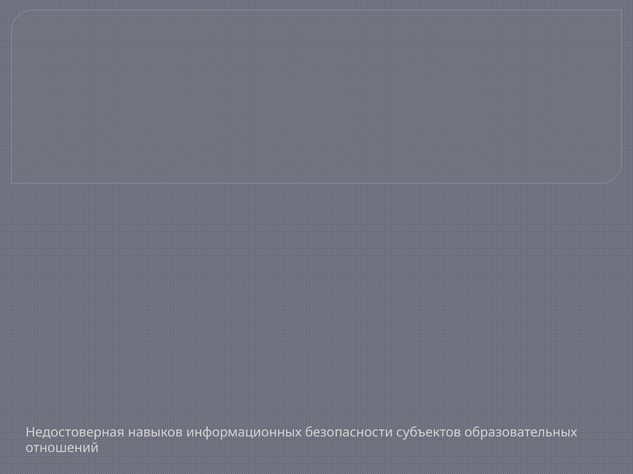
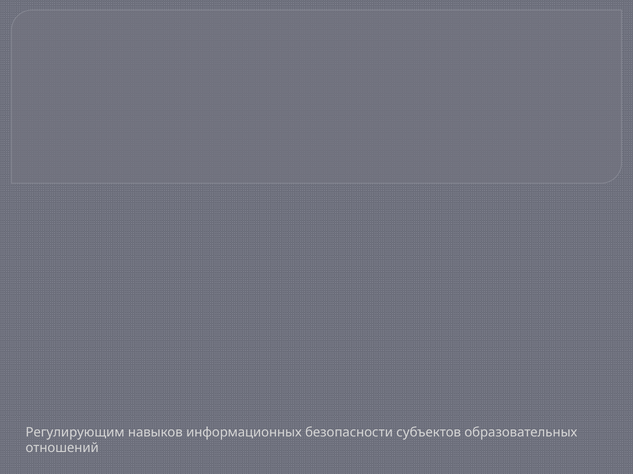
Недостоверная: Недостоверная -> Регулирующим
